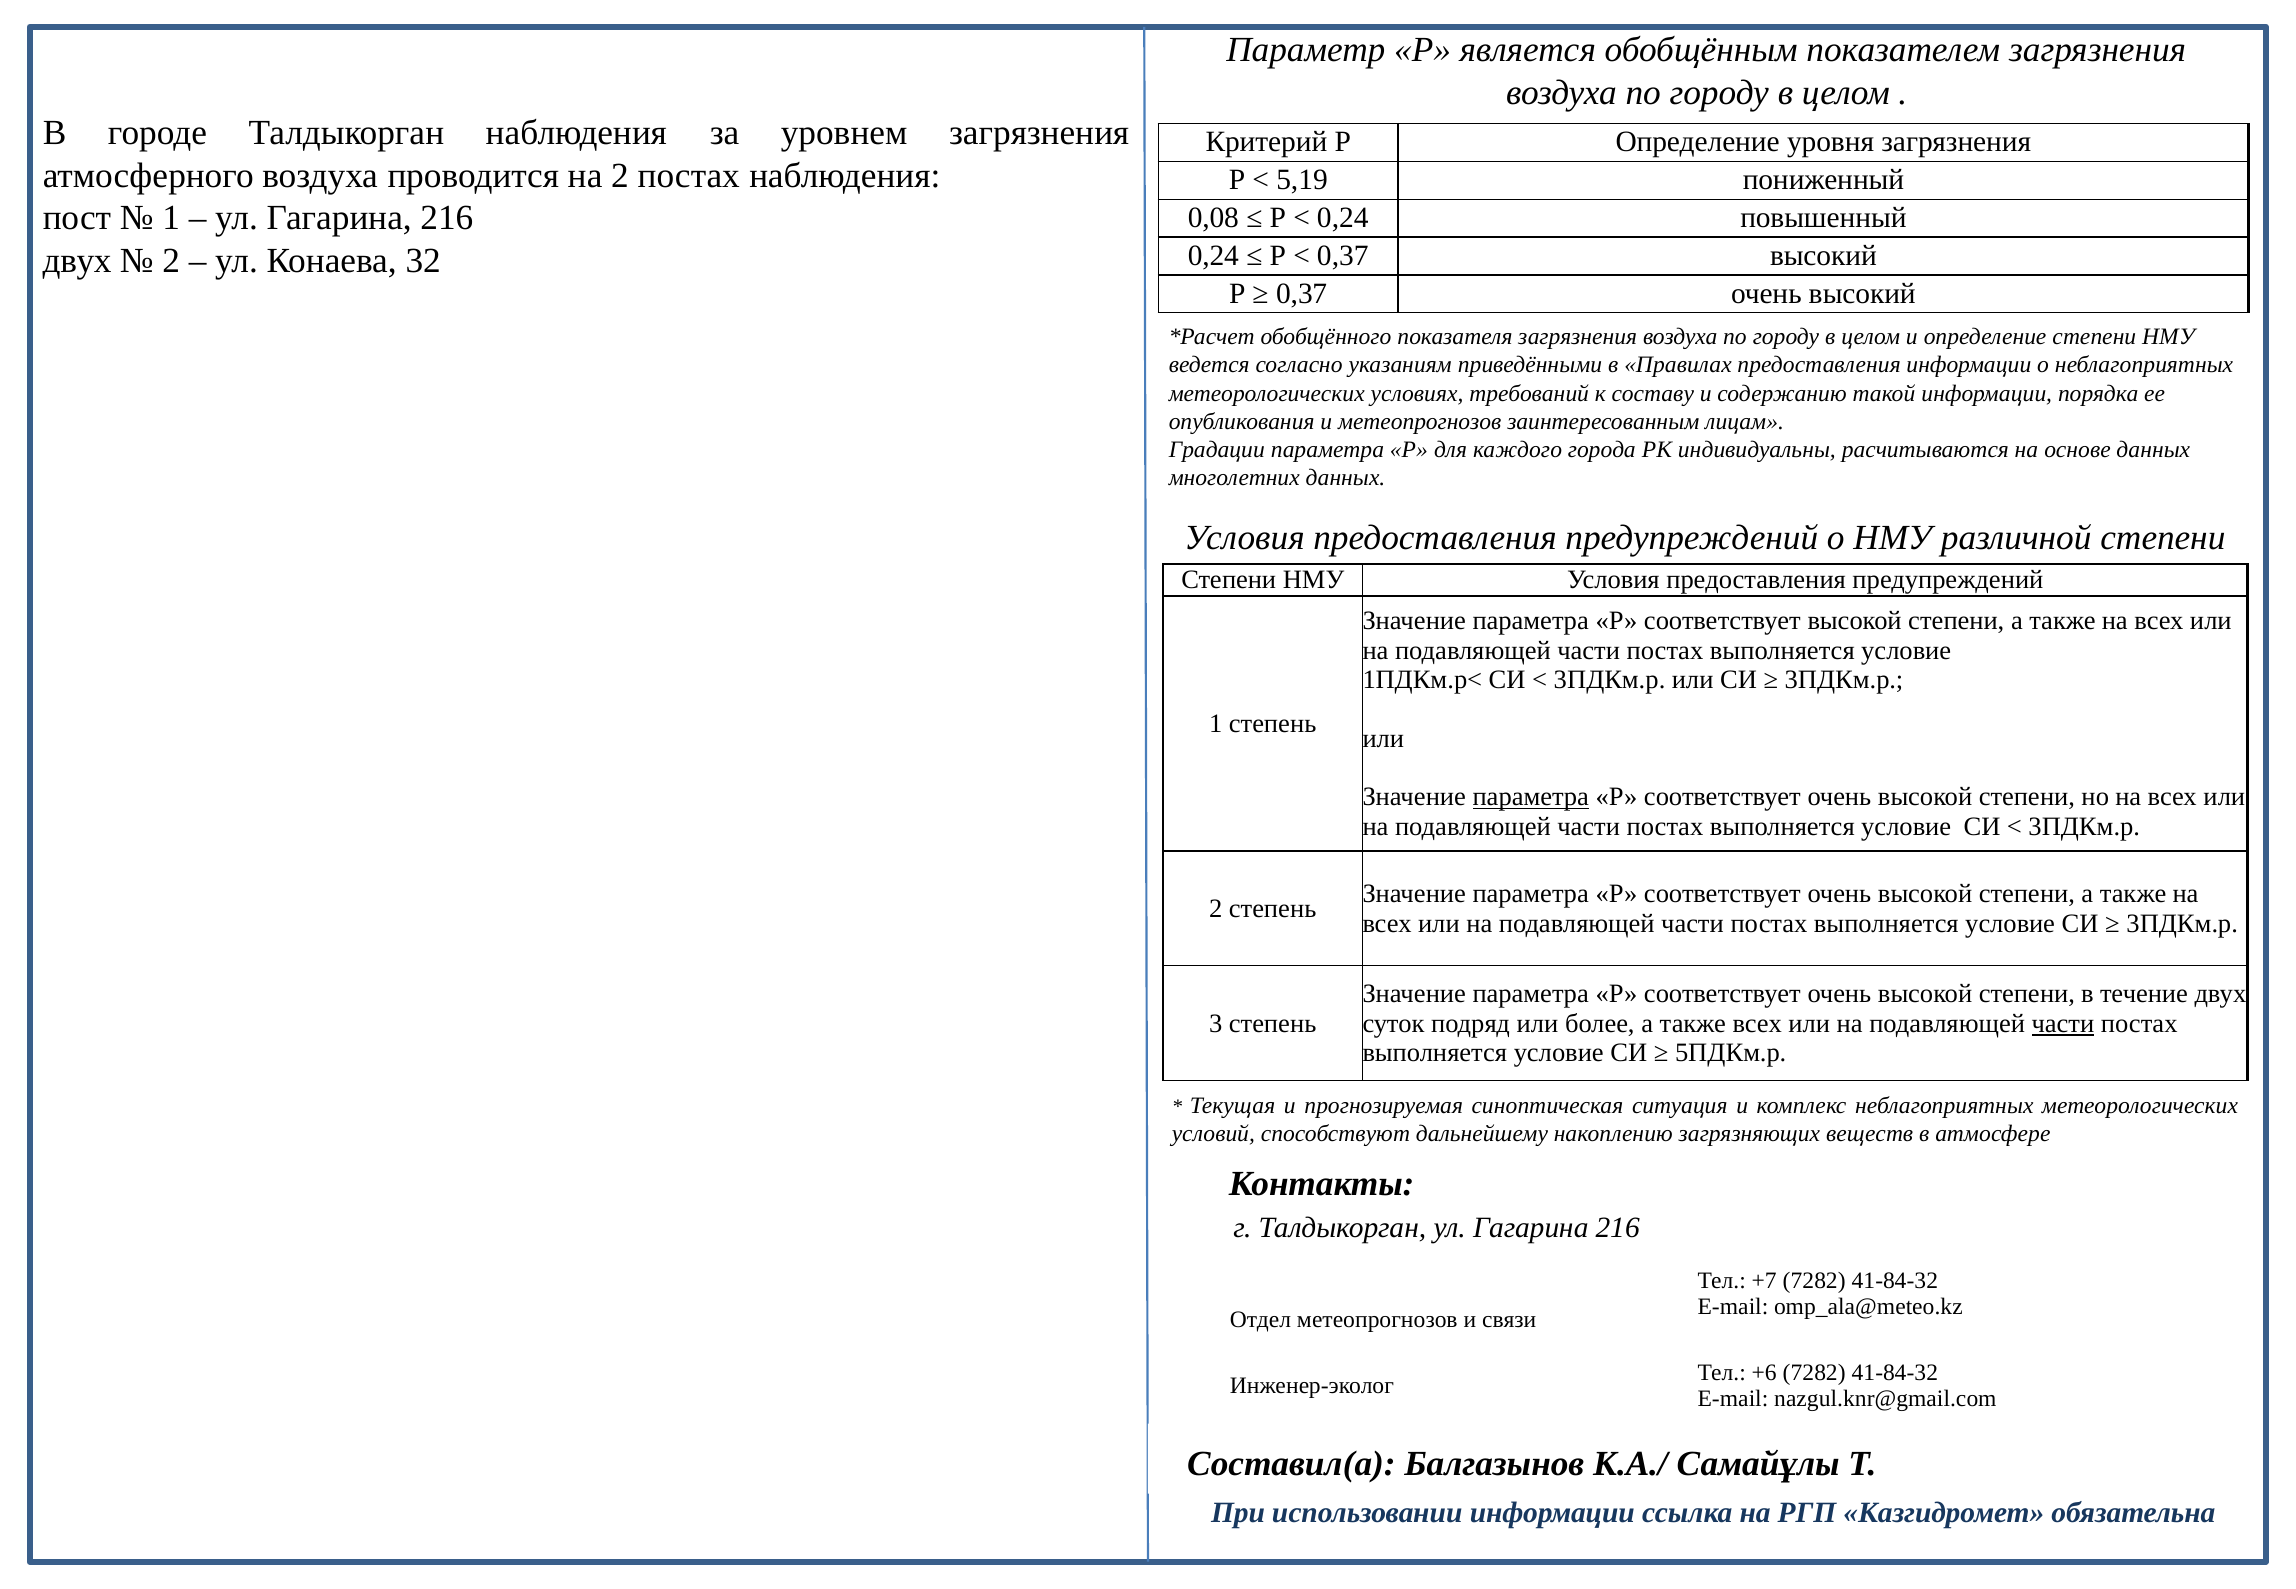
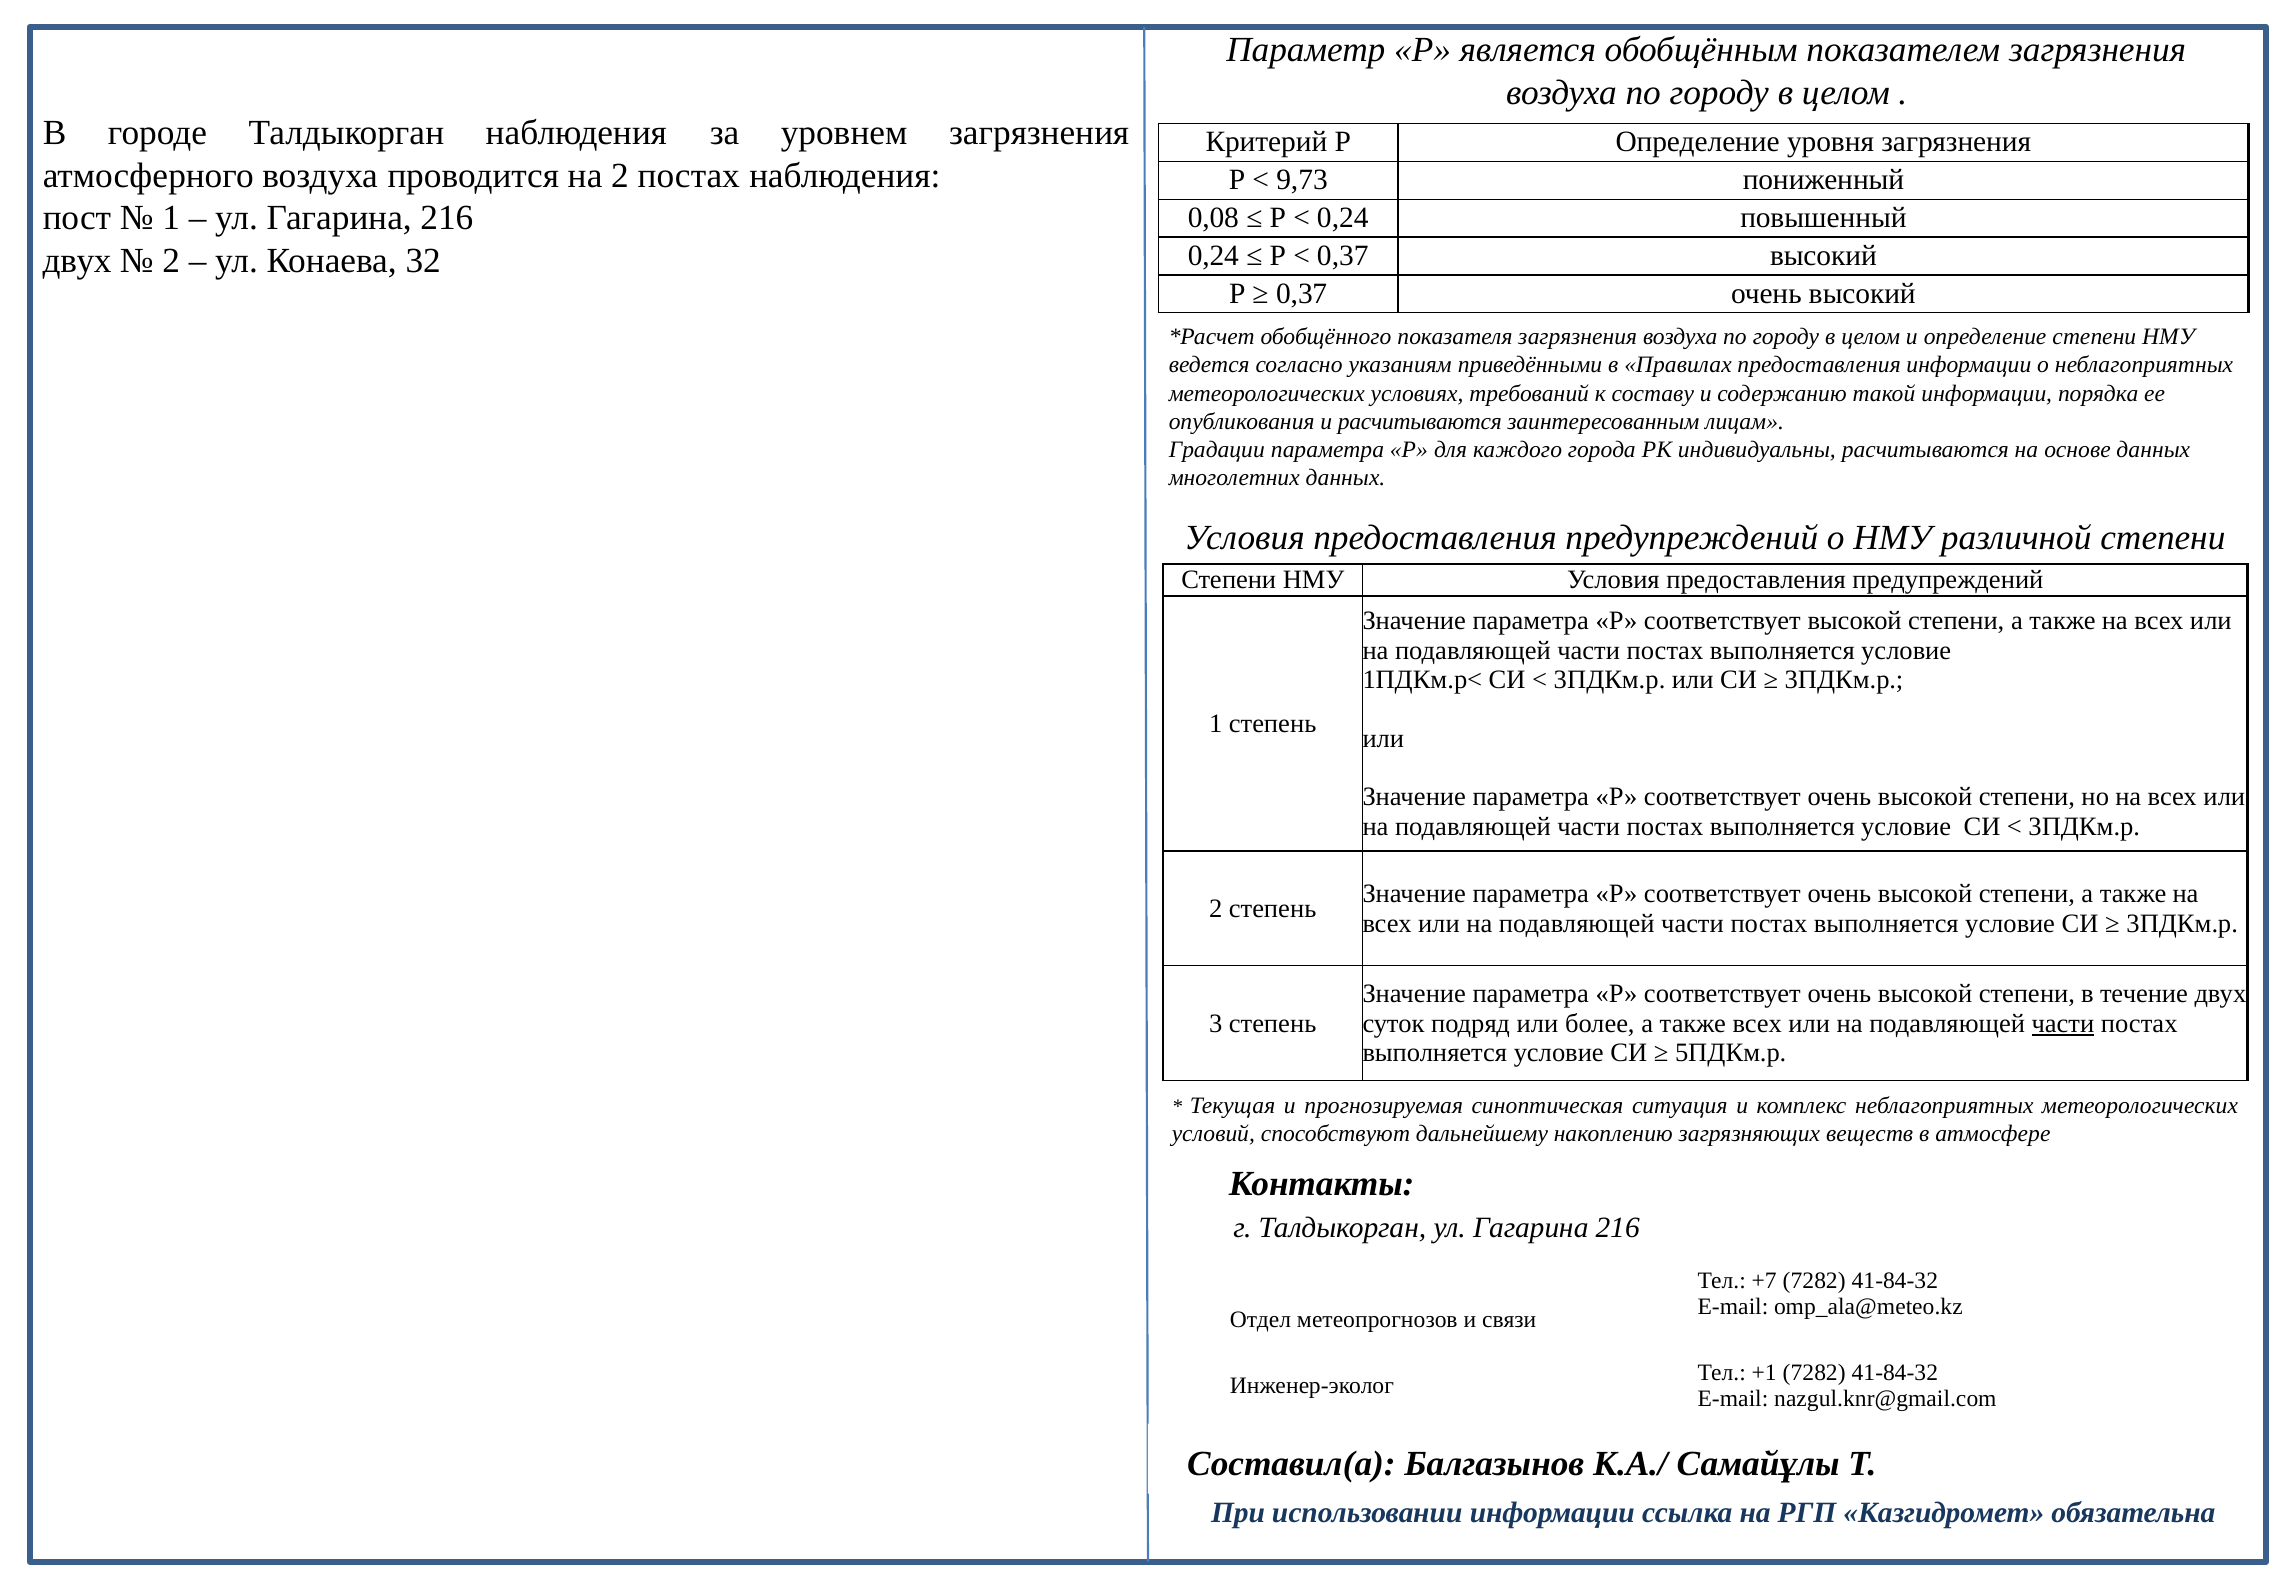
5,19: 5,19 -> 9,73
и метеопрогнозов: метеопрогнозов -> расчитываются
параметра at (1531, 797) underline: present -> none
+6: +6 -> +1
